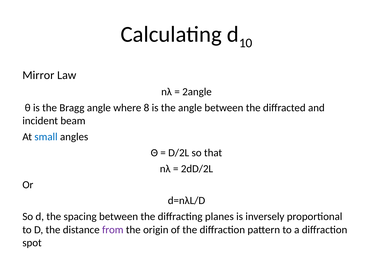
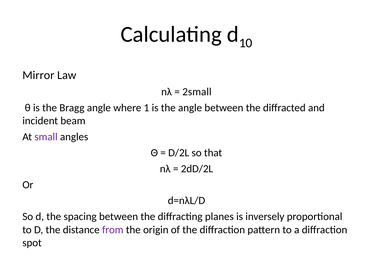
2angle: 2angle -> 2small
8: 8 -> 1
small colour: blue -> purple
